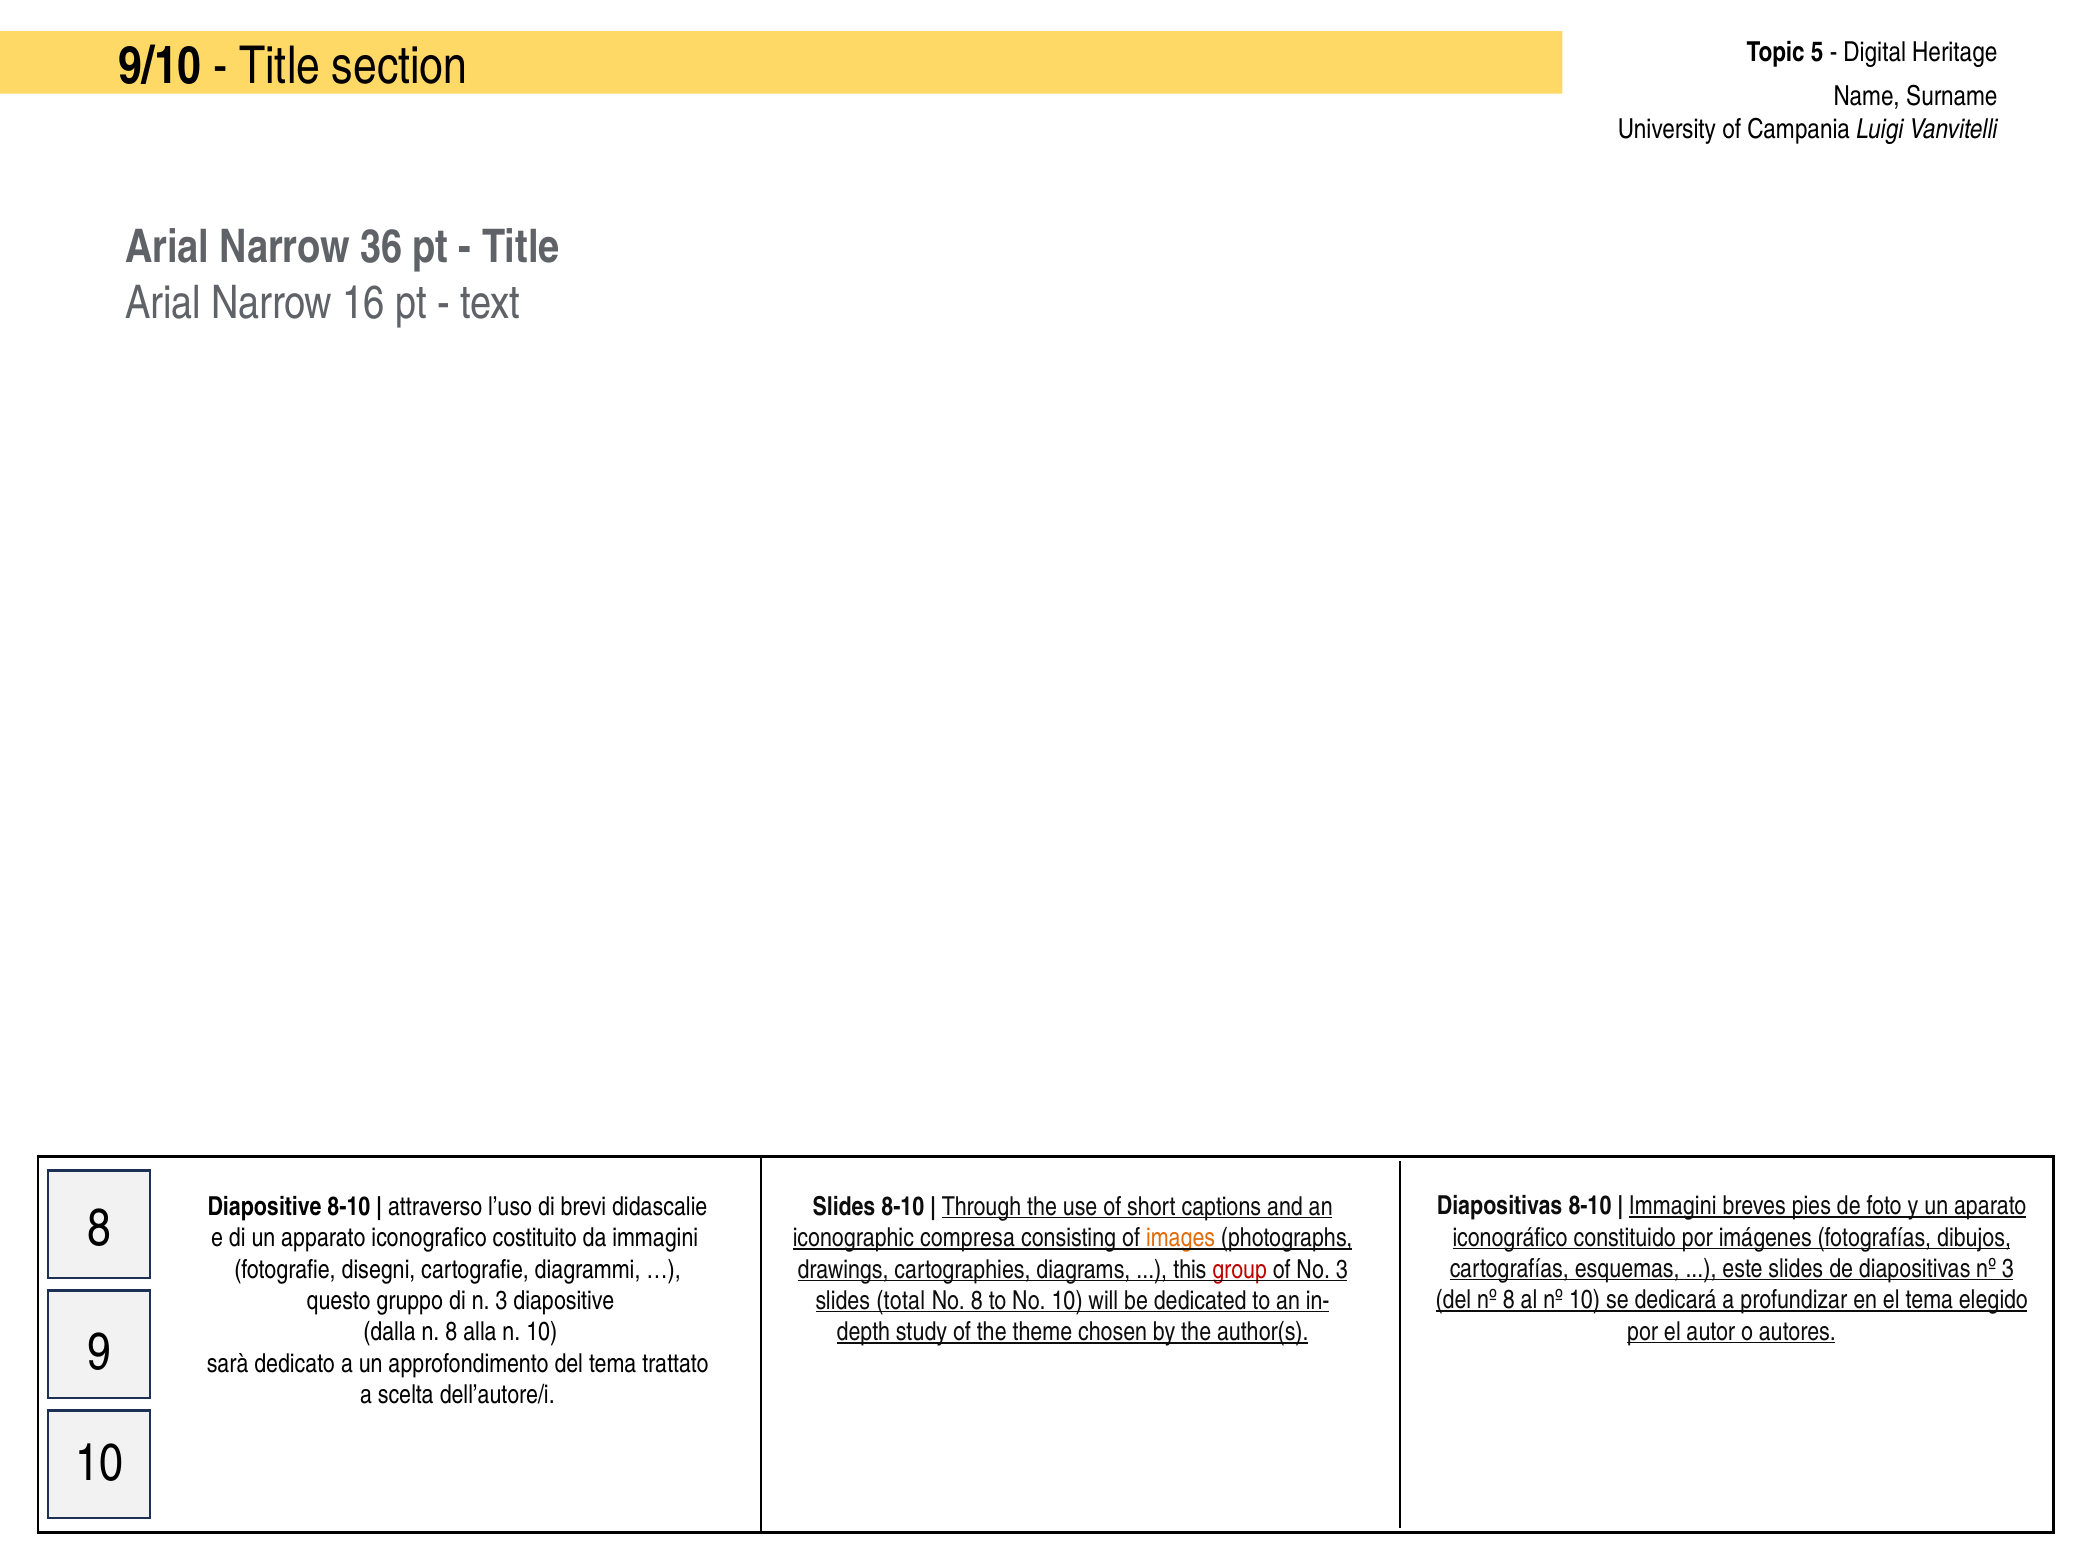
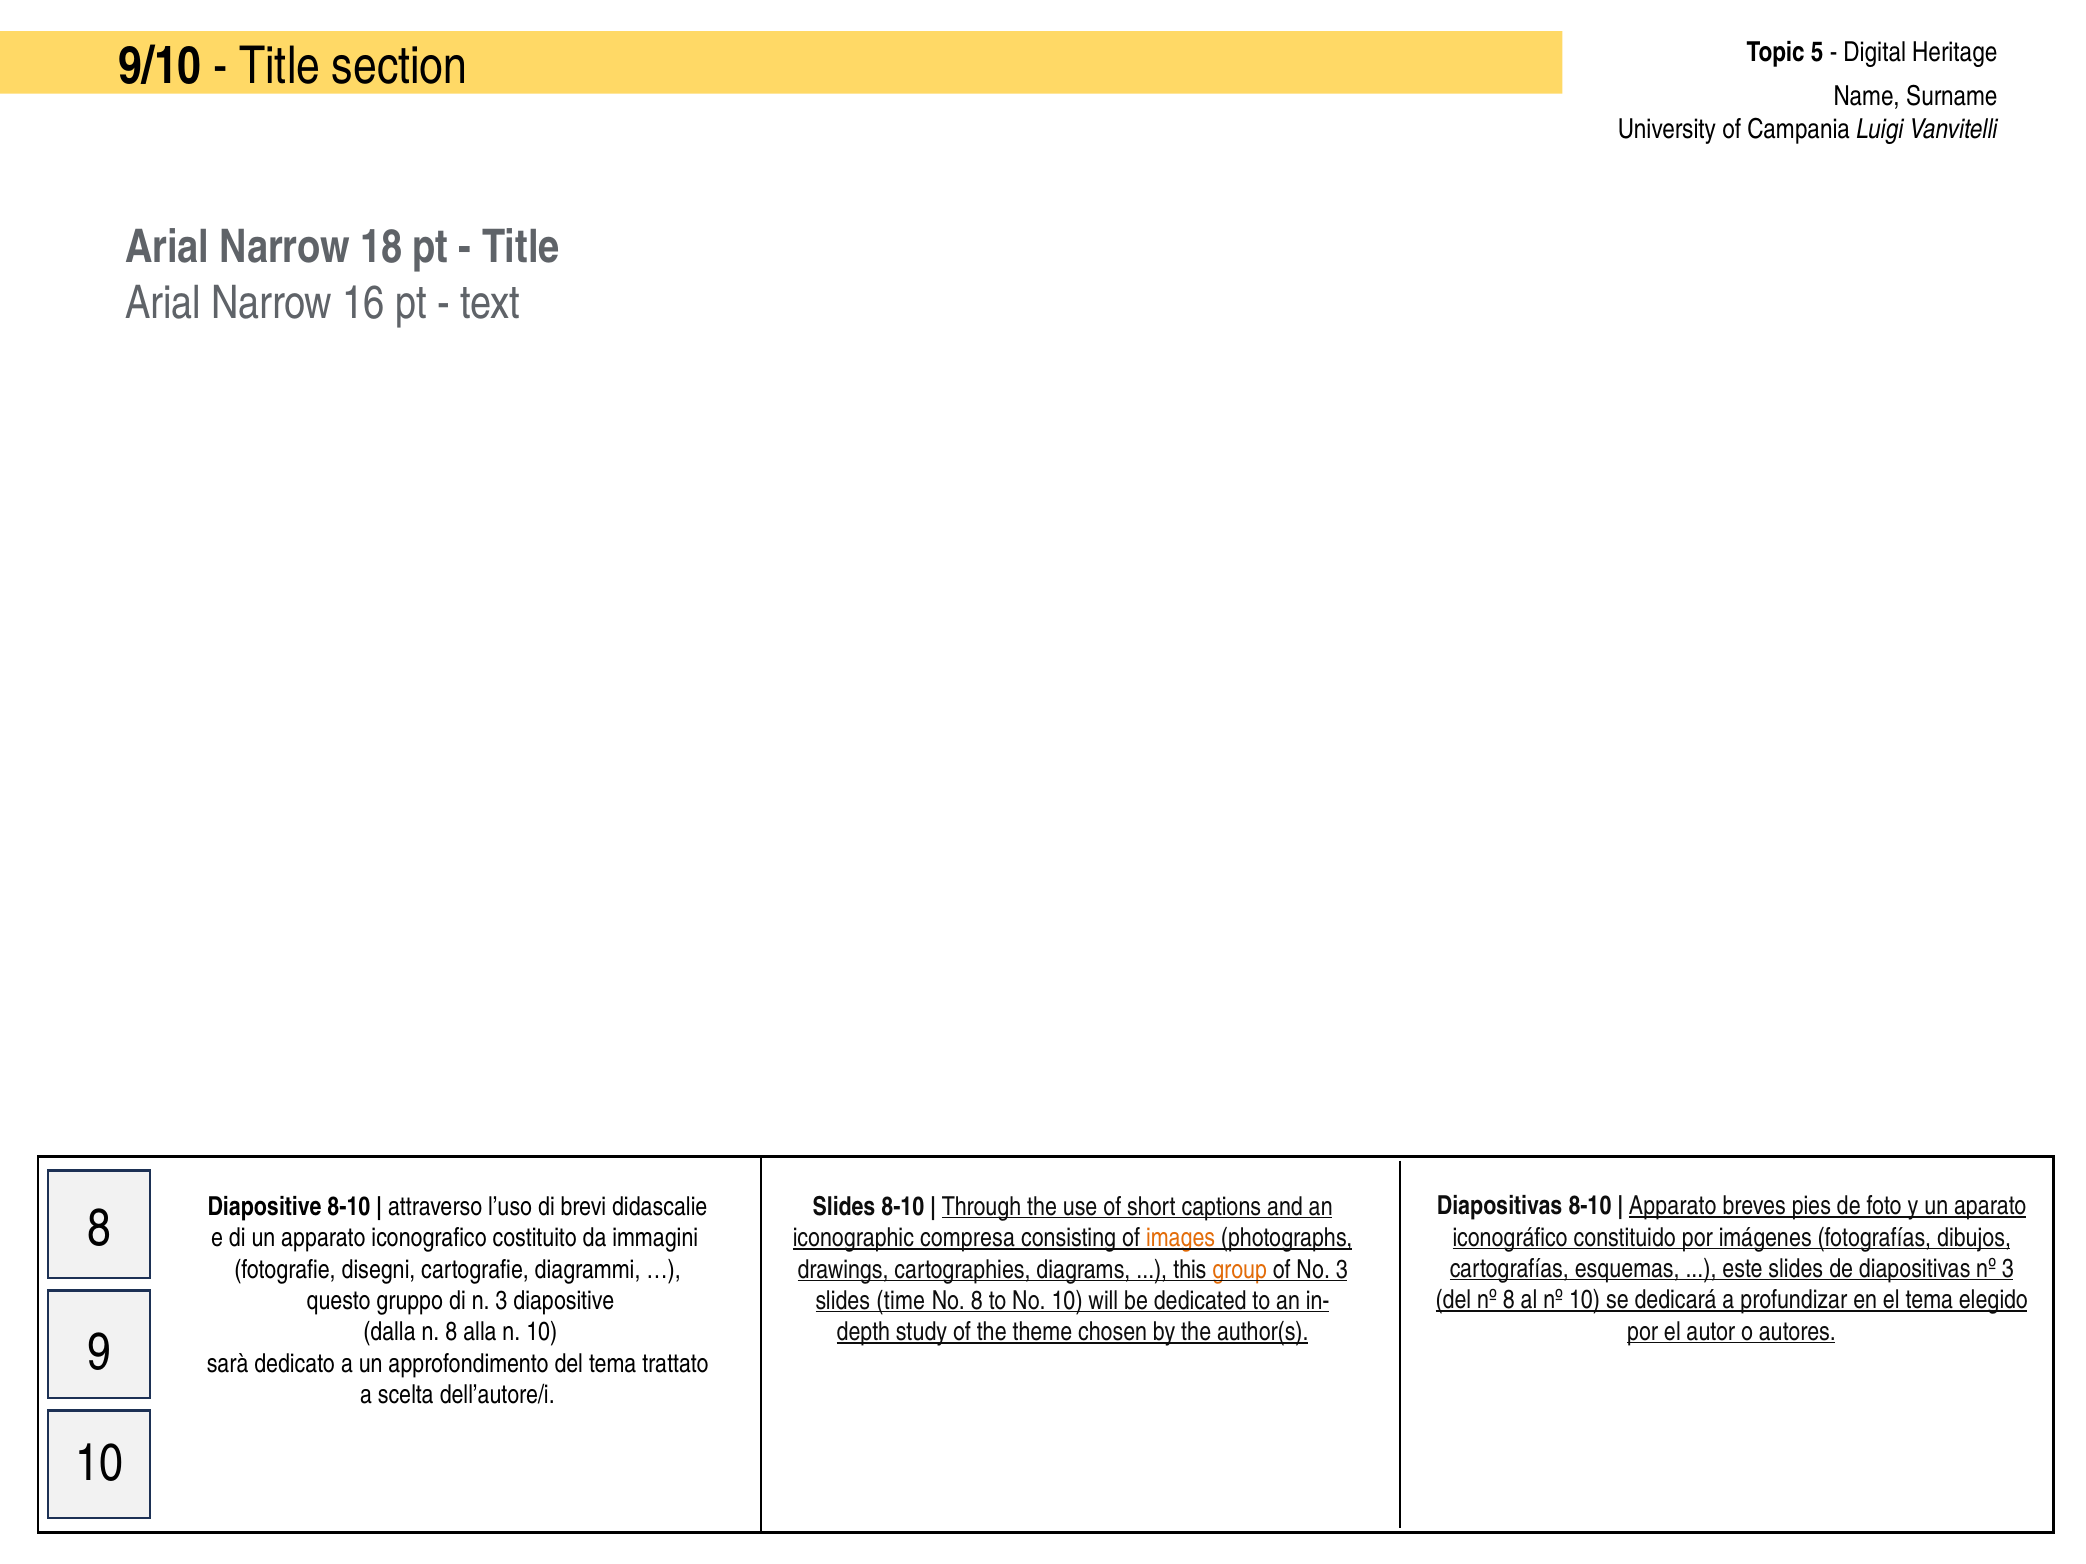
36: 36 -> 18
Immagini at (1673, 1207): Immagini -> Apparato
group colour: red -> orange
total: total -> time
